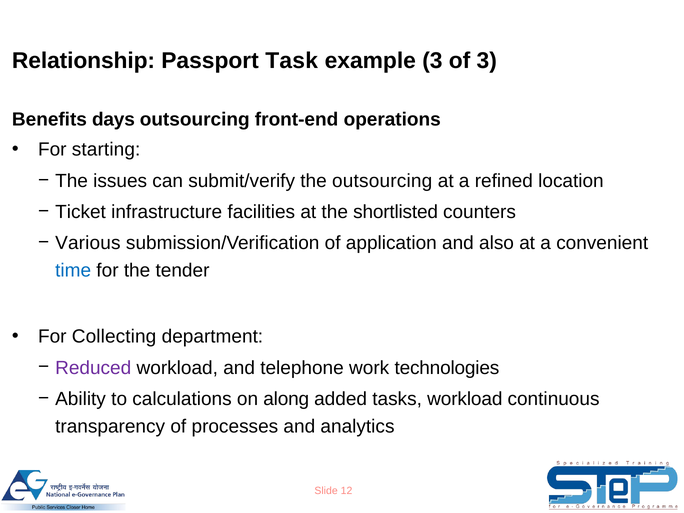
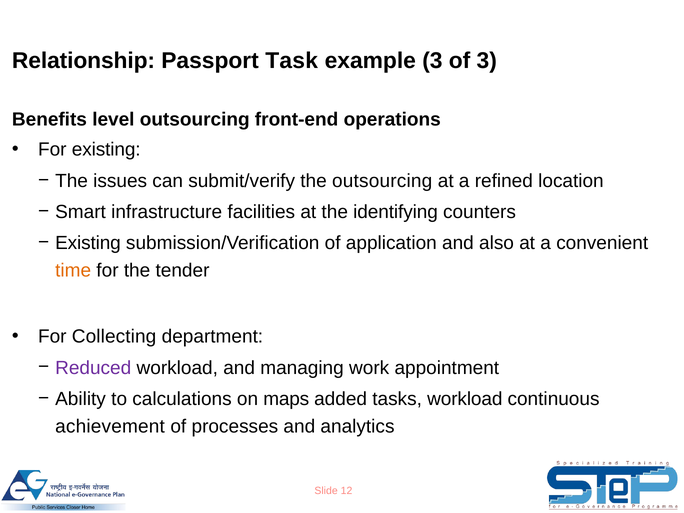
days: days -> level
For starting: starting -> existing
Ticket: Ticket -> Smart
shortlisted: shortlisted -> identifying
Various at (88, 243): Various -> Existing
time colour: blue -> orange
telephone: telephone -> managing
technologies: technologies -> appointment
along: along -> maps
transparency: transparency -> achievement
